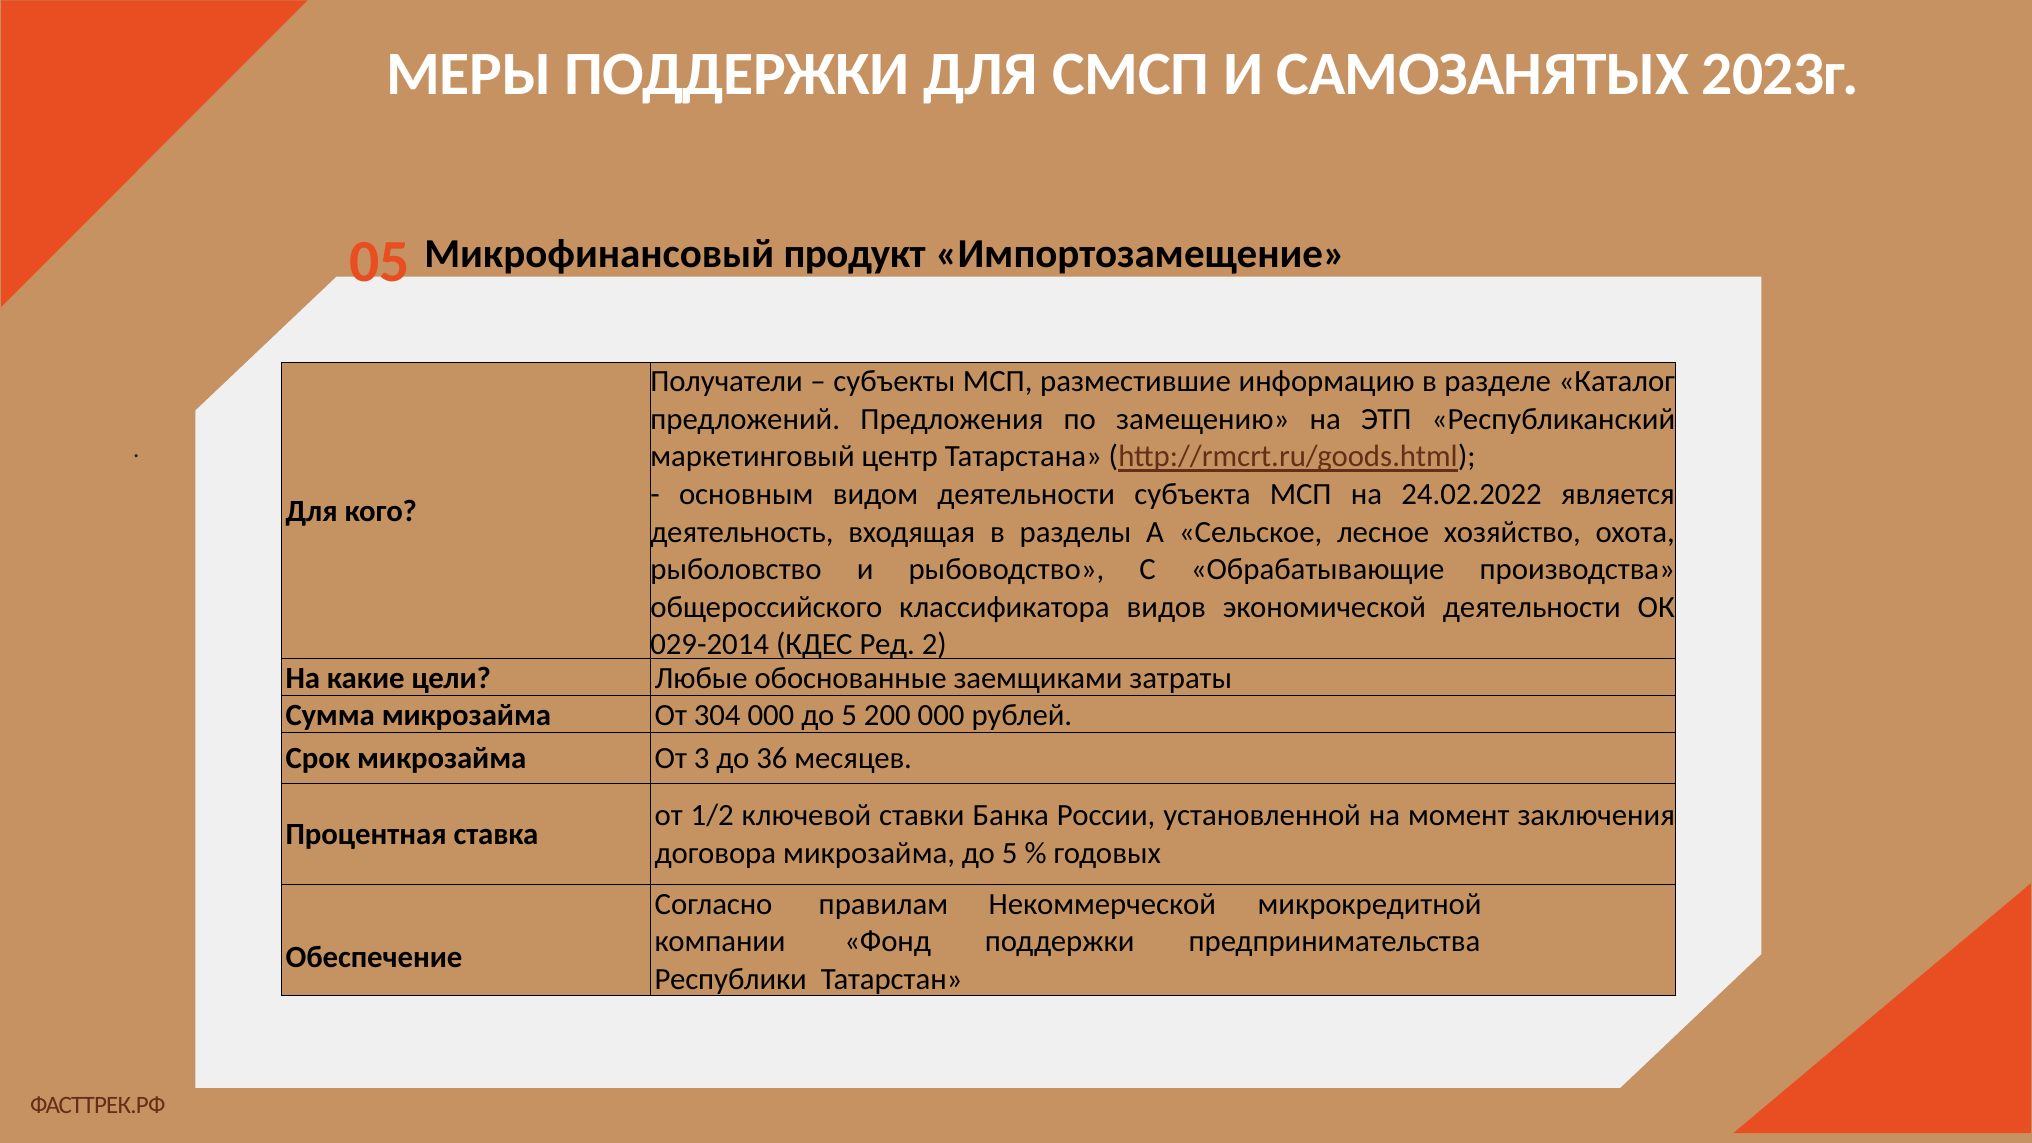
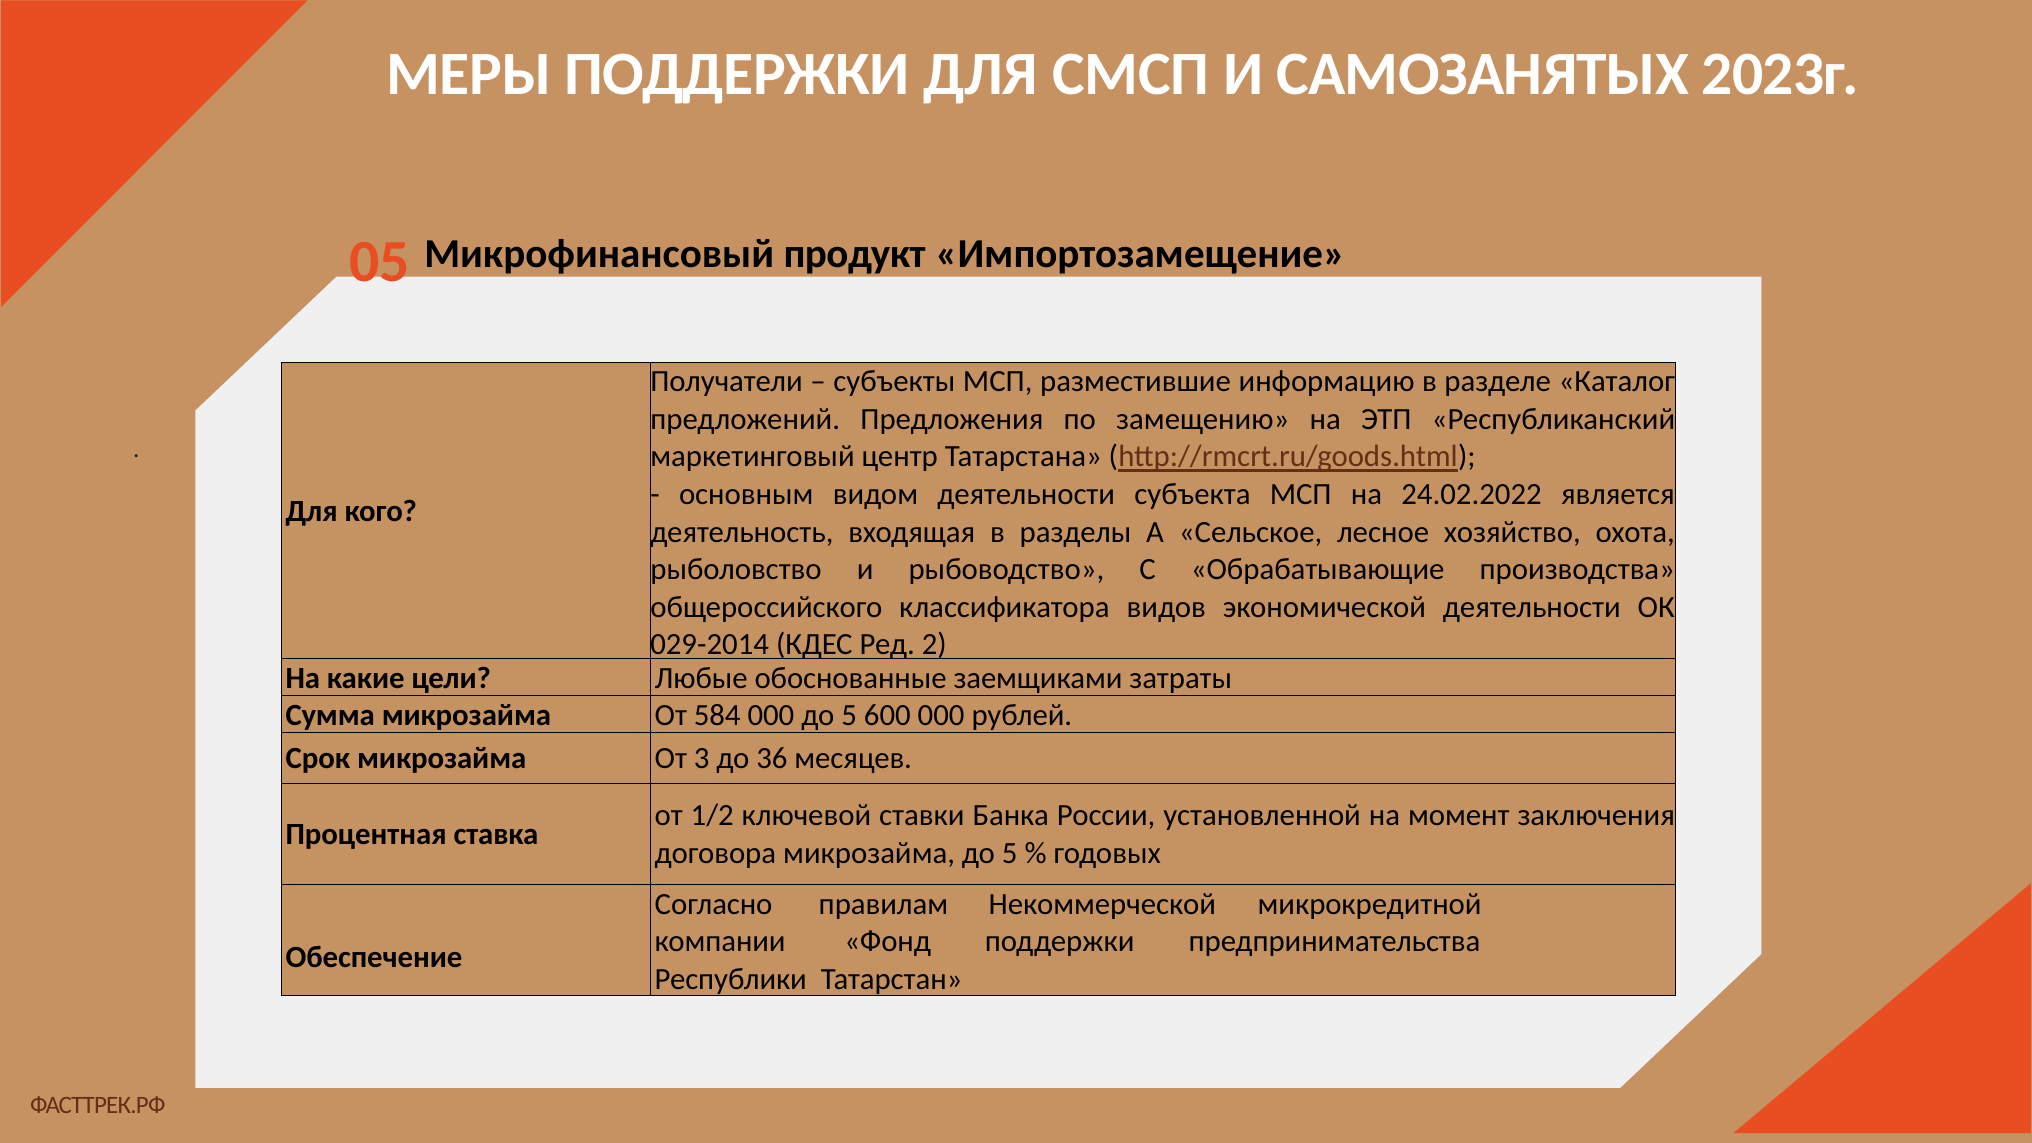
304: 304 -> 584
200: 200 -> 600
